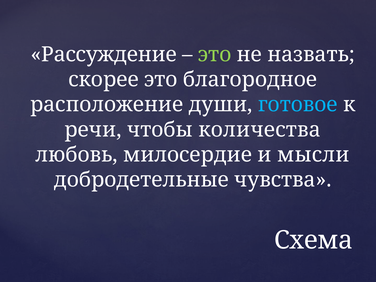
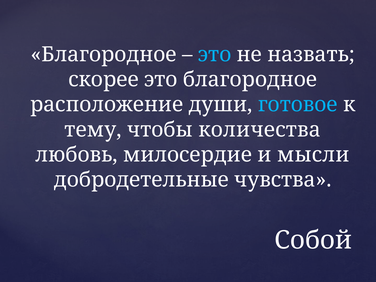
Рассуждение at (104, 55): Рассуждение -> Благородное
это at (215, 55) colour: light green -> light blue
речи: речи -> тему
Схема: Схема -> Собой
